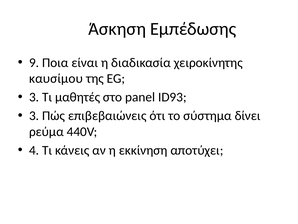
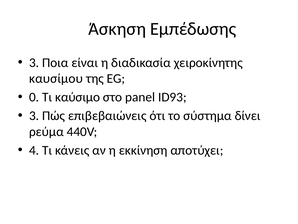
9 at (34, 63): 9 -> 3
3 at (34, 97): 3 -> 0
μαθητές: μαθητές -> καύσιμο
